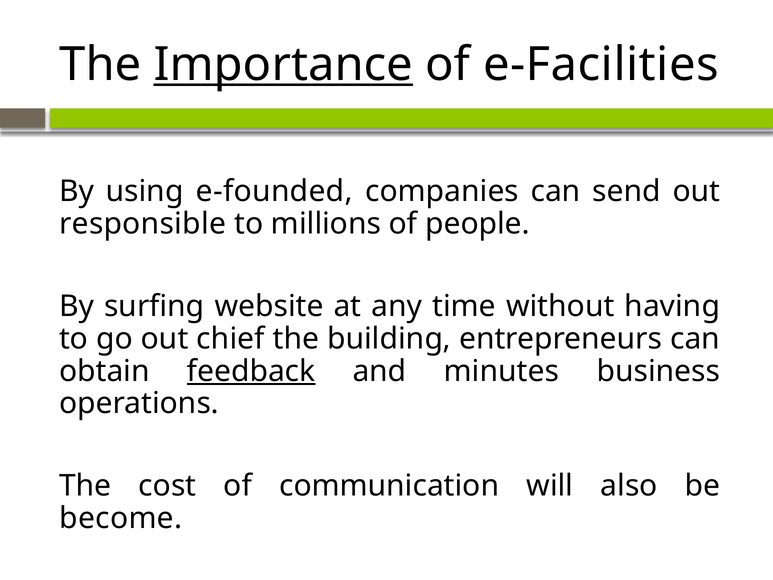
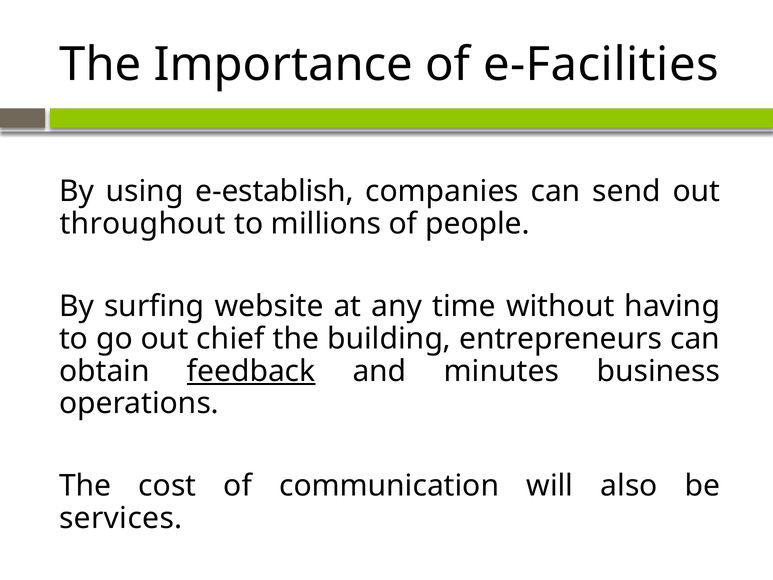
Importance underline: present -> none
e-founded: e-founded -> e-establish
responsible: responsible -> throughout
become: become -> services
